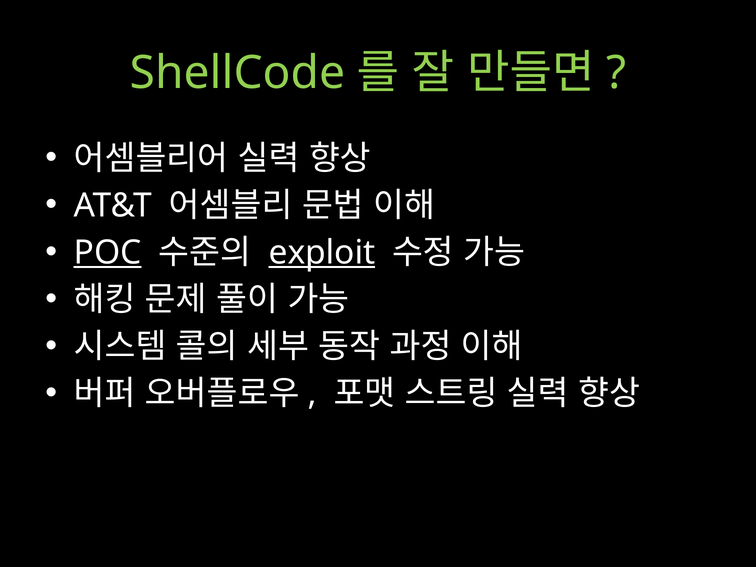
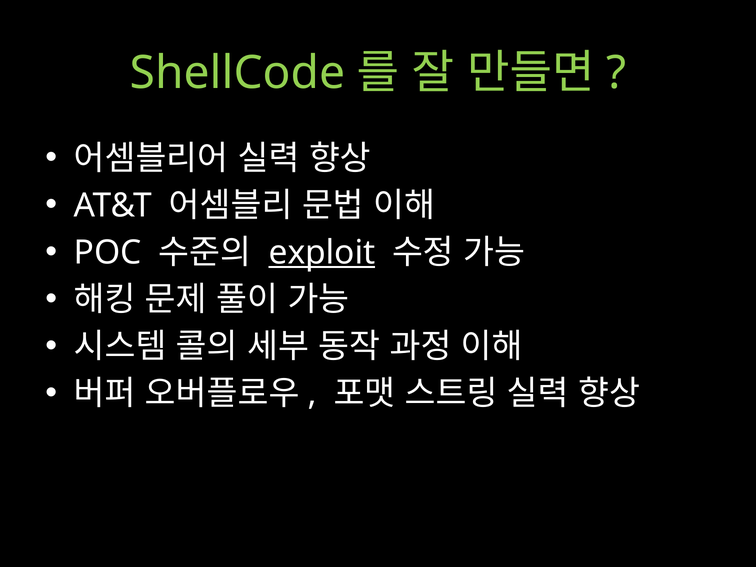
POC underline: present -> none
